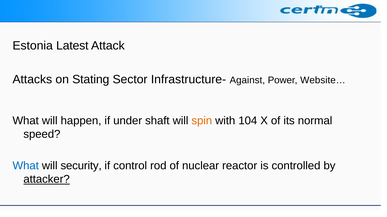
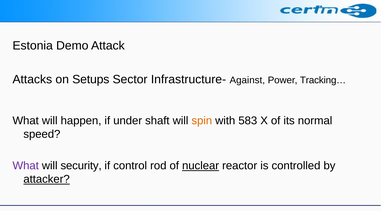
Latest: Latest -> Demo
Stating: Stating -> Setups
Website…: Website… -> Tracking…
104: 104 -> 583
What at (26, 166) colour: blue -> purple
nuclear underline: none -> present
